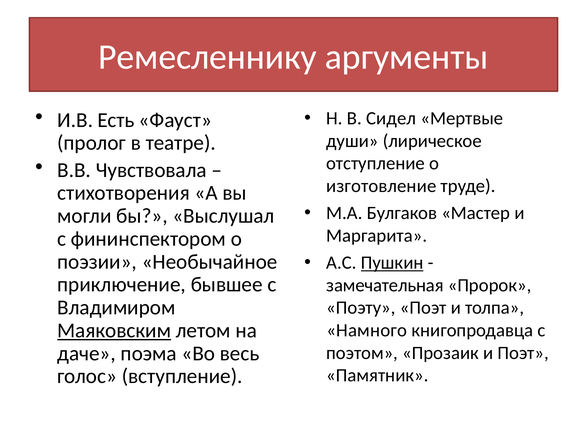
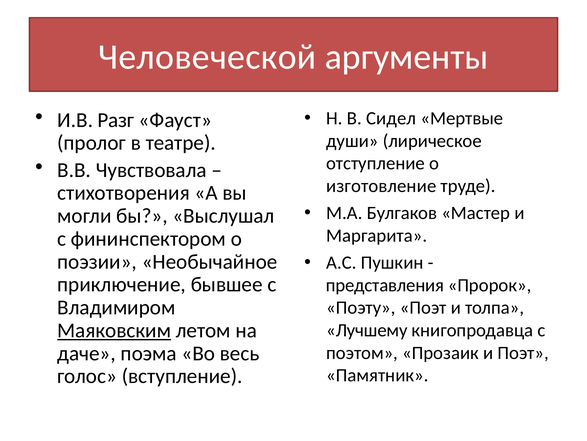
Ремесленнику: Ремесленнику -> Человеческой
Есть: Есть -> Разг
Пушкин underline: present -> none
замечательная: замечательная -> представления
Намного: Намного -> Лучшему
